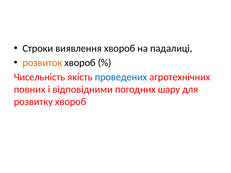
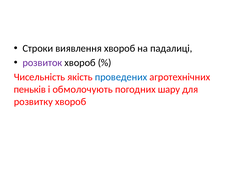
розвиток colour: orange -> purple
повних: повних -> пеньків
відповідними: відповідними -> обмолочують
